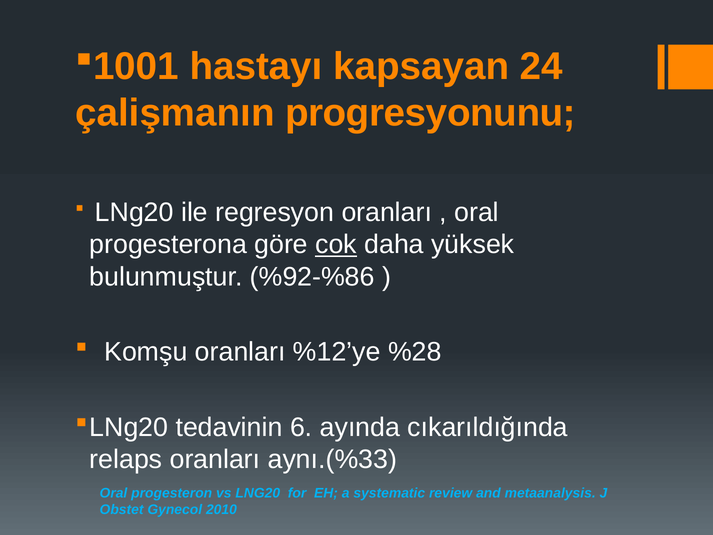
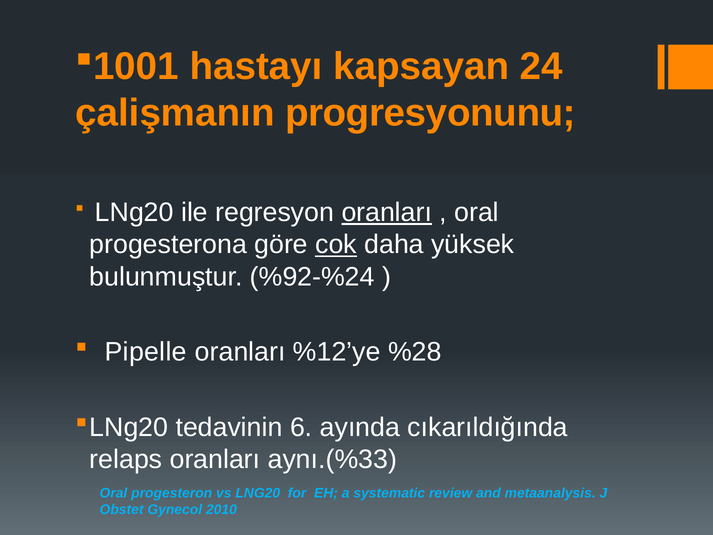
oranları at (387, 212) underline: none -> present
%92-%86: %92-%86 -> %92-%24
Komşu: Komşu -> Pipelle
